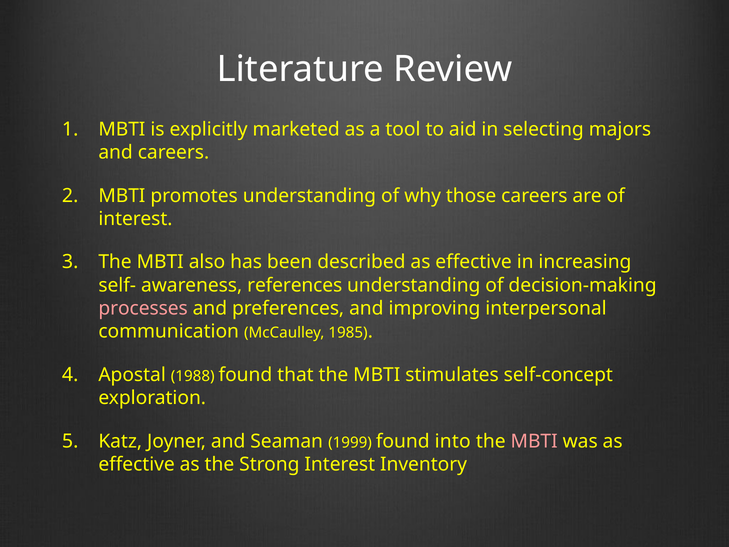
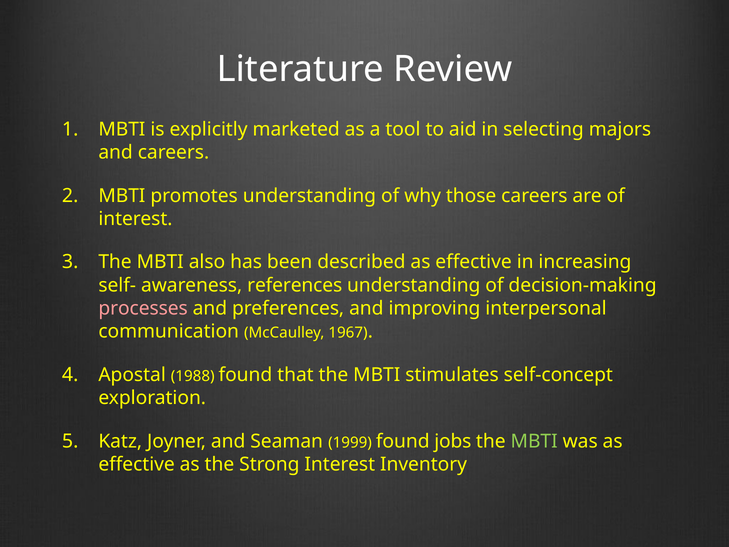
1985: 1985 -> 1967
into: into -> jobs
MBTI at (534, 441) colour: pink -> light green
